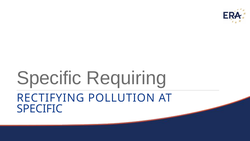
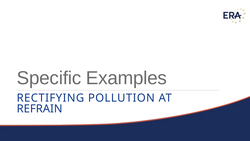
Requiring: Requiring -> Examples
SPECIFIC at (40, 109): SPECIFIC -> REFRAIN
